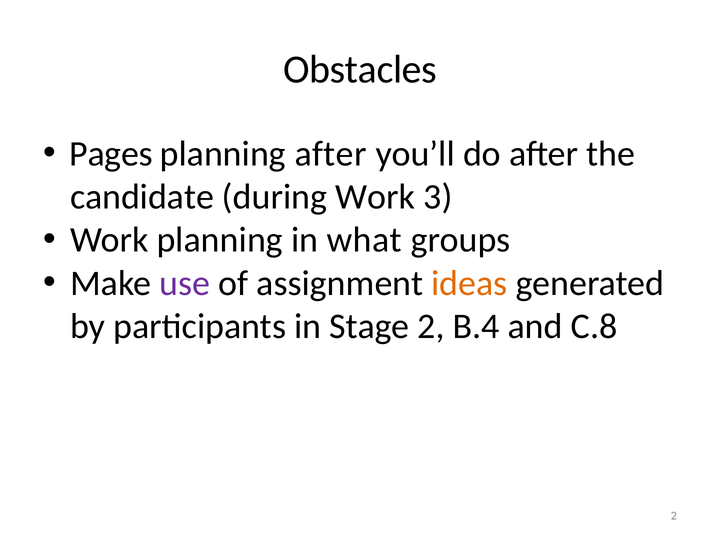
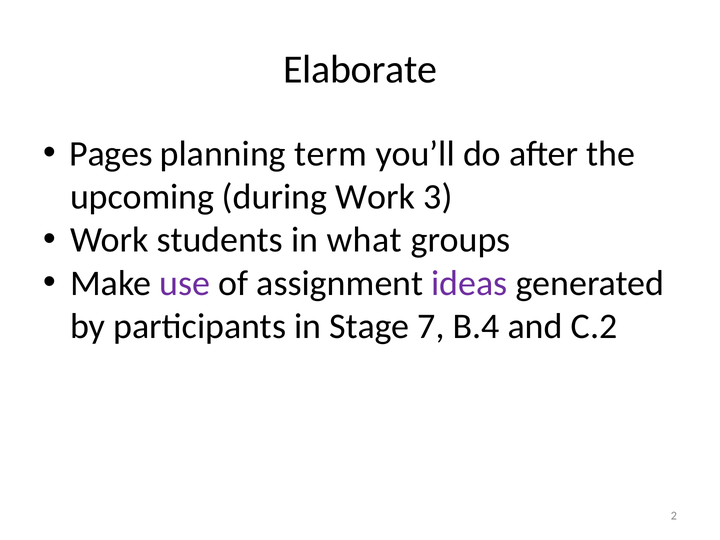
Obstacles: Obstacles -> Elaborate
planning after: after -> term
candidate: candidate -> upcoming
Work planning: planning -> students
ideas colour: orange -> purple
Stage 2: 2 -> 7
C.8: C.8 -> C.2
